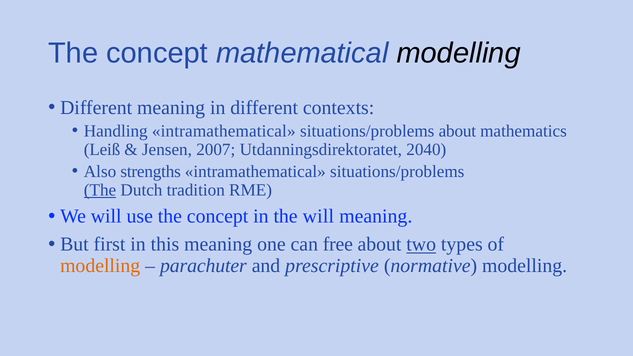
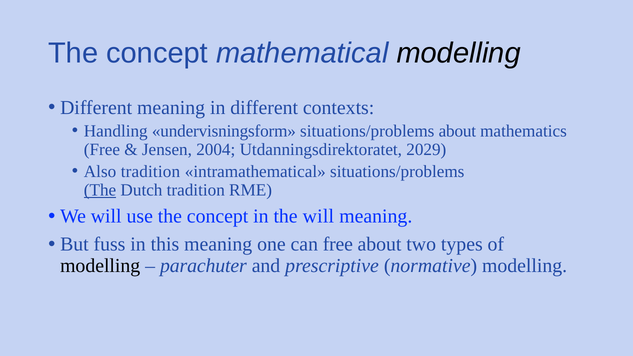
Handling intramathematical: intramathematical -> undervisningsform
Leiß at (102, 150): Leiß -> Free
2007: 2007 -> 2004
2040: 2040 -> 2029
Also strengths: strengths -> tradition
first: first -> fuss
two underline: present -> none
modelling at (100, 266) colour: orange -> black
